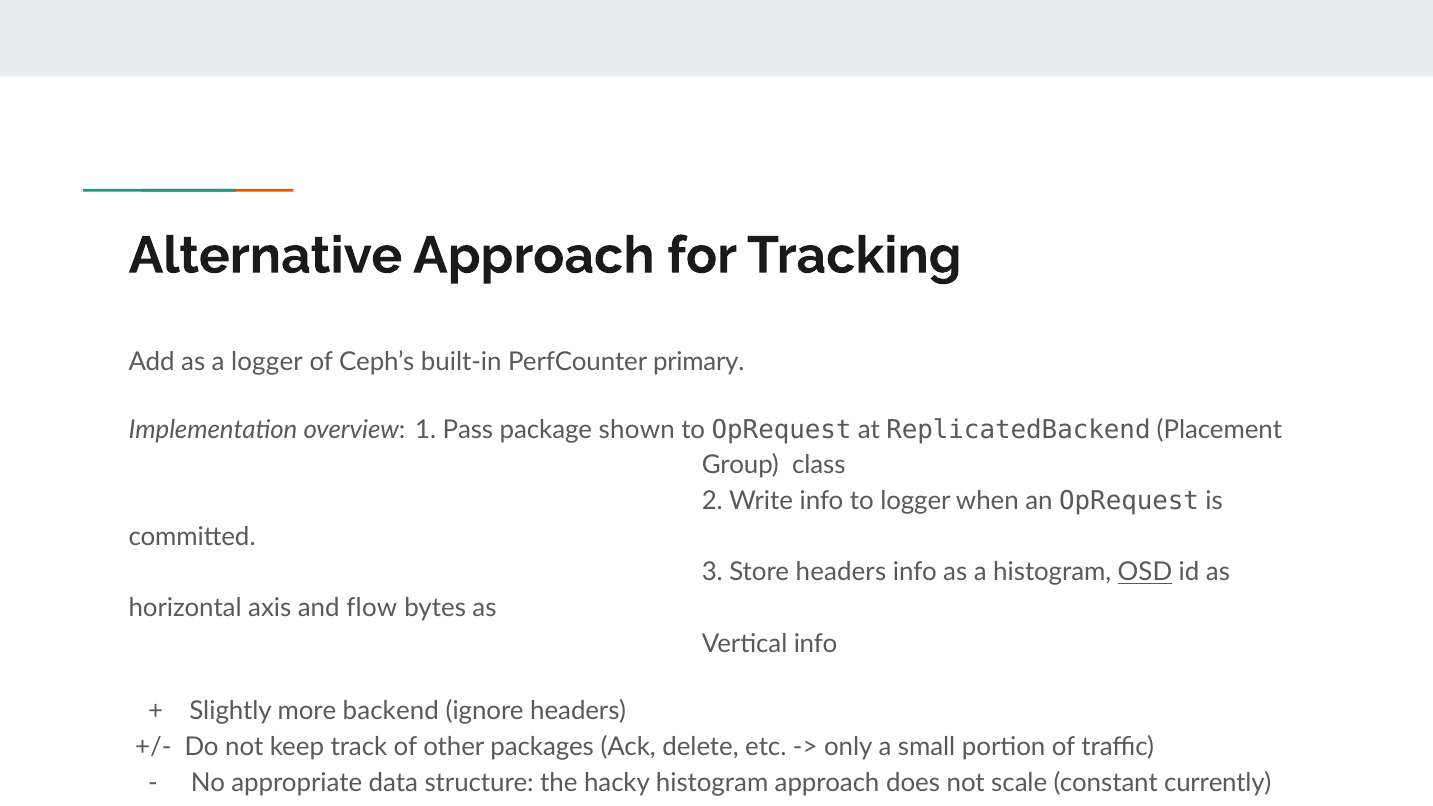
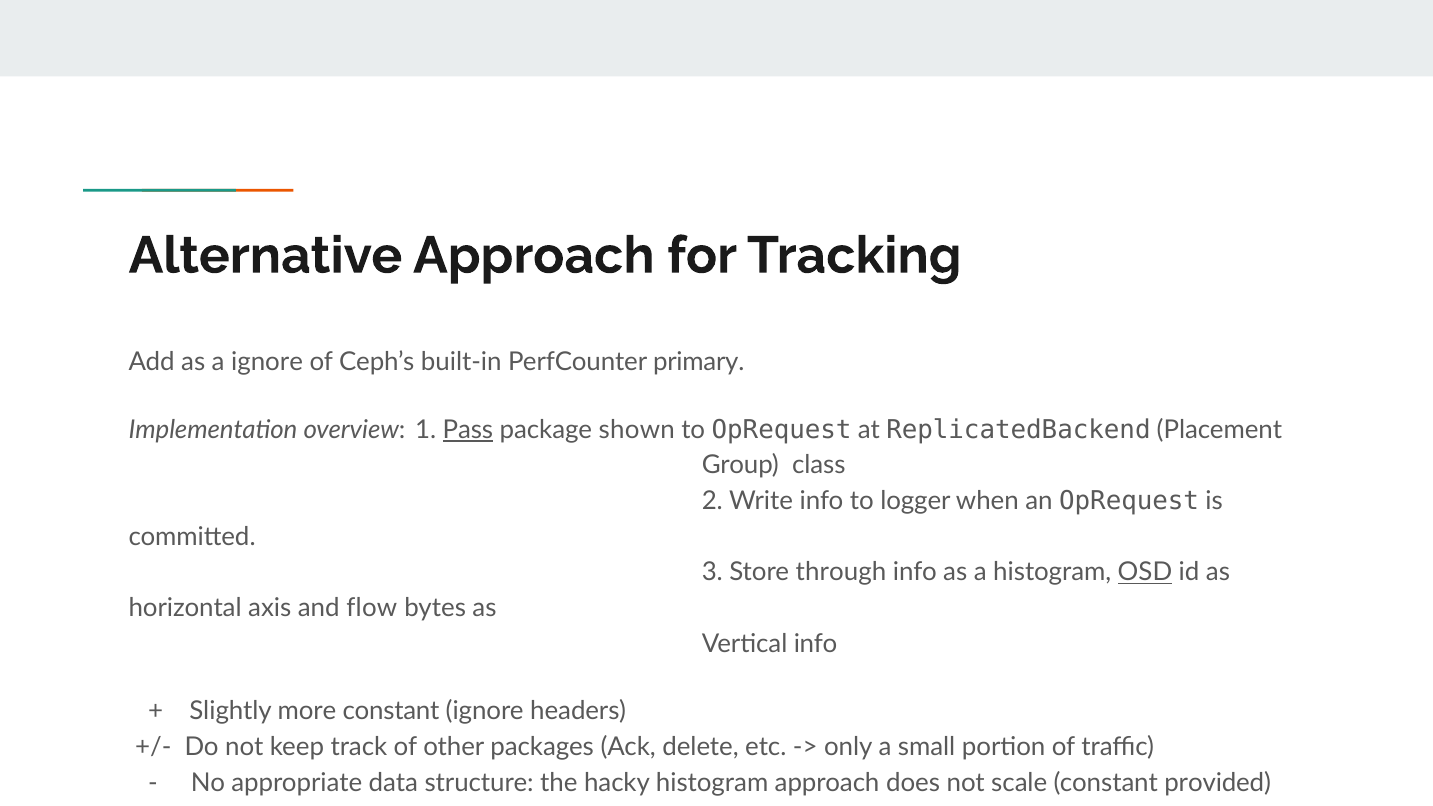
a logger: logger -> ignore
Pass underline: none -> present
Store headers: headers -> through
more backend: backend -> constant
currently: currently -> provided
